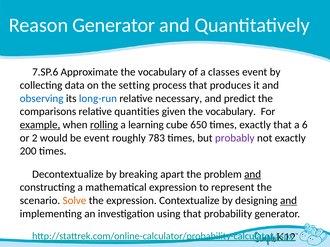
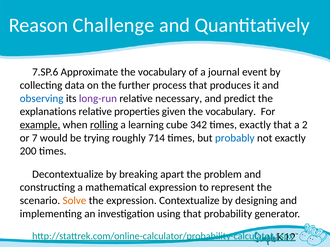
Reason Generator: Generator -> Challenge
classes: classes -> journal
setting: setting -> further
long-run colour: blue -> purple
comparisons: comparisons -> explanations
quantities: quantities -> properties
650: 650 -> 342
6: 6 -> 2
2: 2 -> 7
be event: event -> trying
783: 783 -> 714
probably colour: purple -> blue
and at (253, 175) underline: present -> none
and at (289, 201) underline: present -> none
